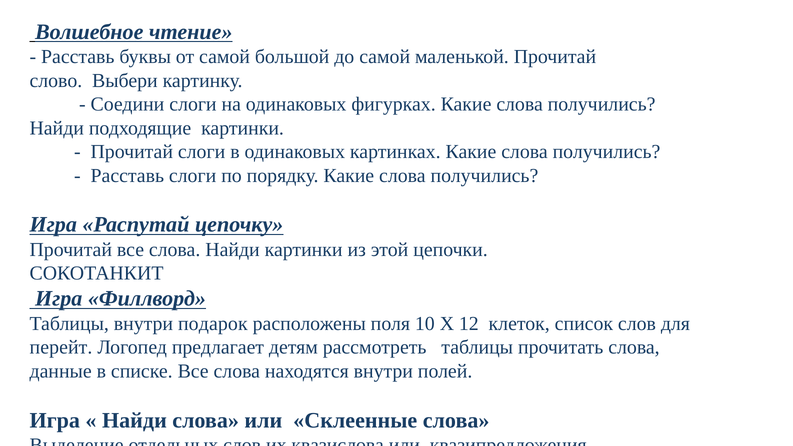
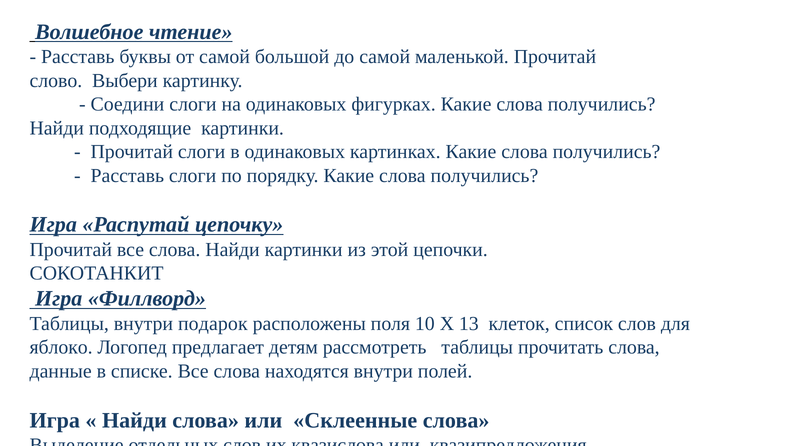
12: 12 -> 13
перейт: перейт -> яблоко
